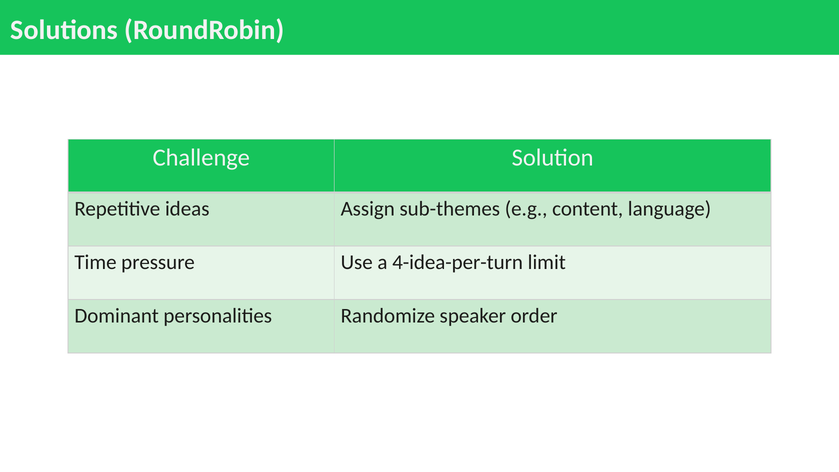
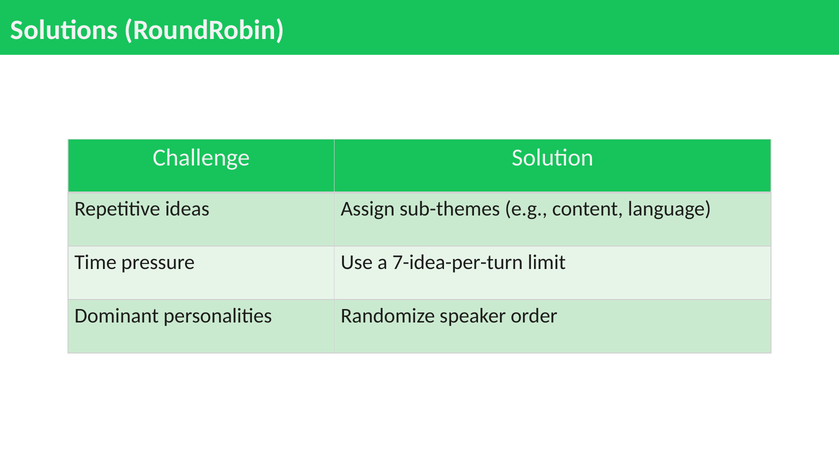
4-idea-per-turn: 4-idea-per-turn -> 7-idea-per-turn
